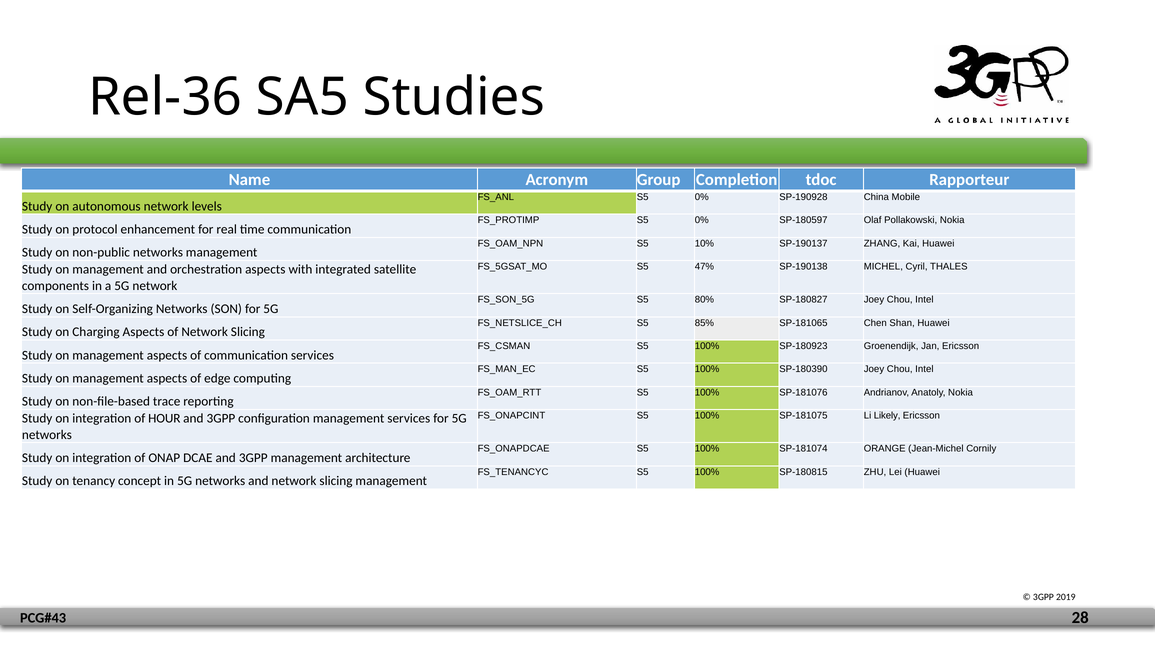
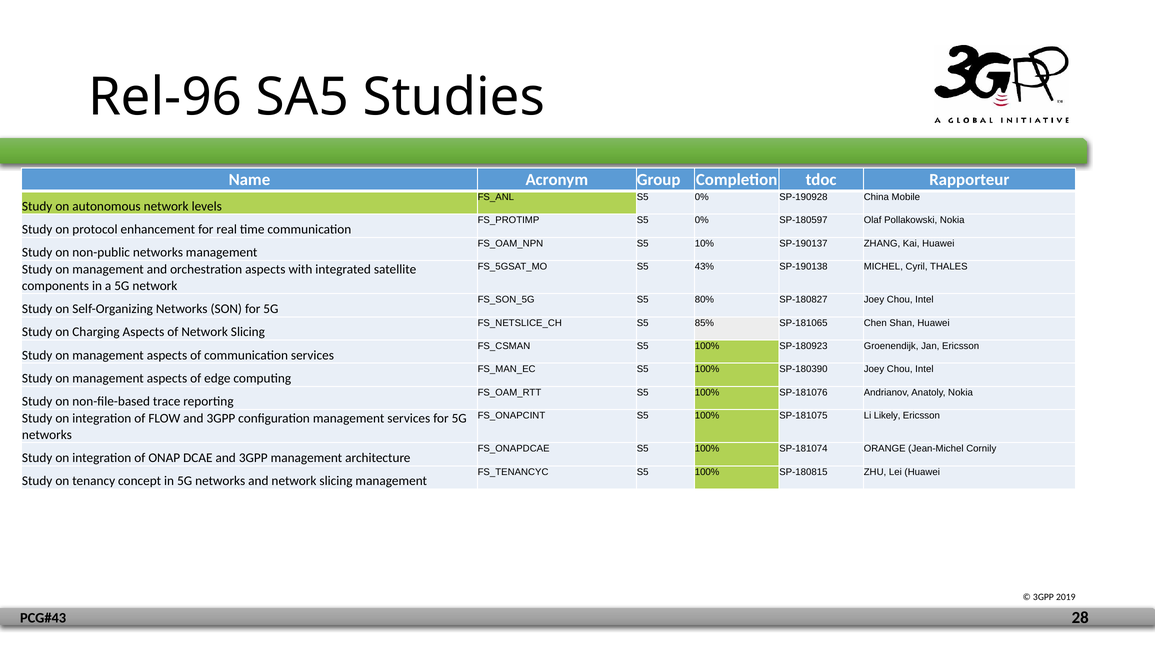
Rel-36: Rel-36 -> Rel-96
47%: 47% -> 43%
HOUR: HOUR -> FLOW
